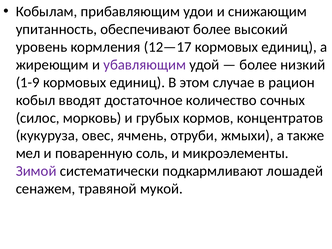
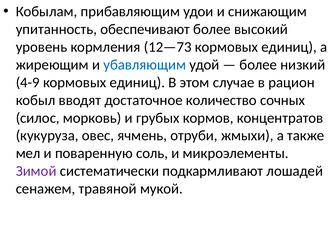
12—17: 12—17 -> 12—73
убавляющим colour: purple -> blue
1-9: 1-9 -> 4-9
